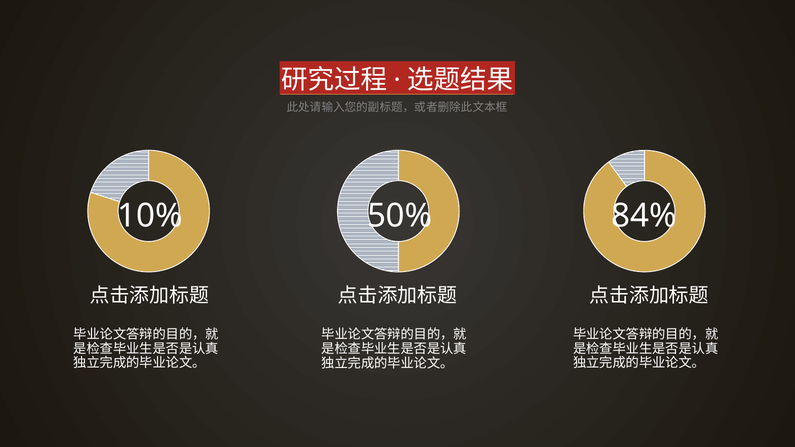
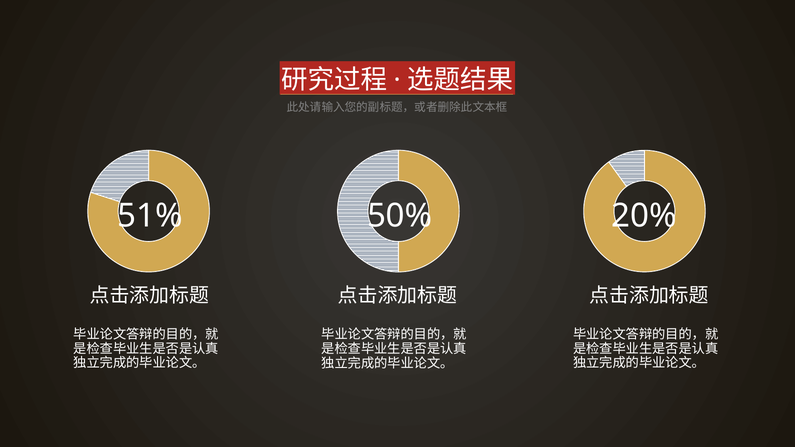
10%: 10% -> 51%
84%: 84% -> 20%
